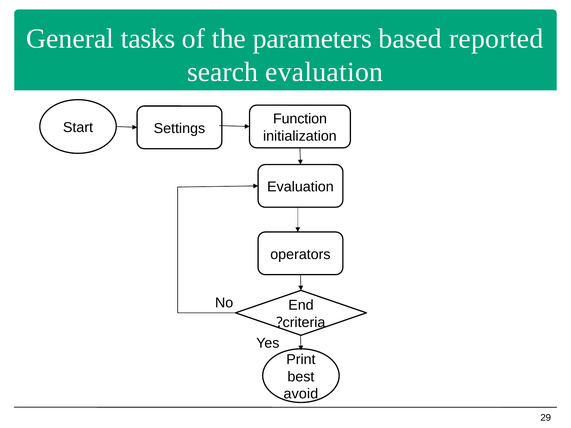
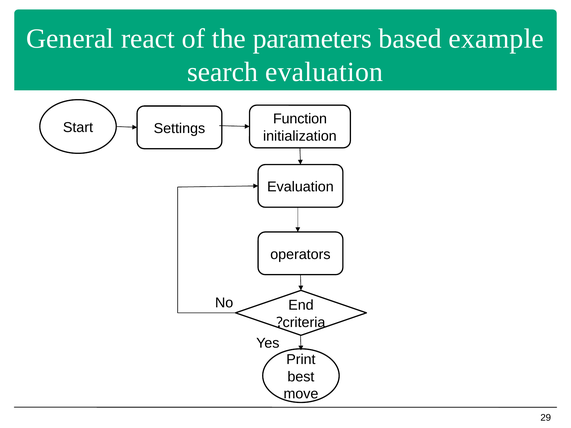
tasks: tasks -> react
reported: reported -> example
avoid: avoid -> move
